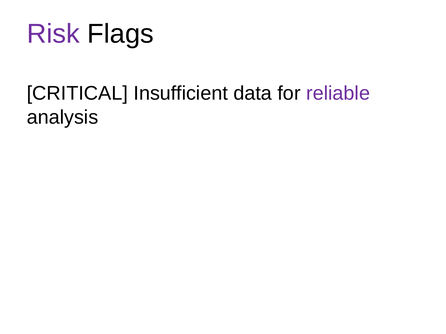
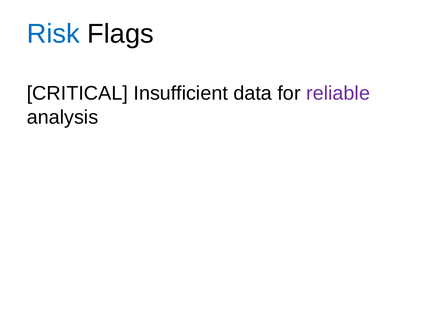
Risk colour: purple -> blue
